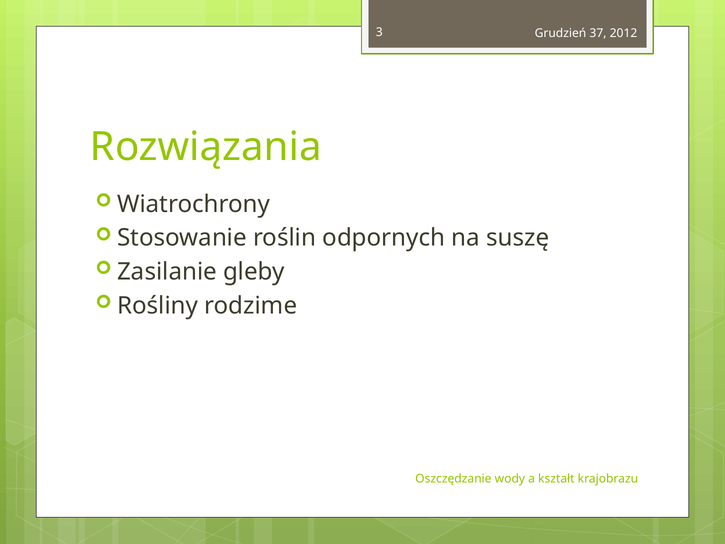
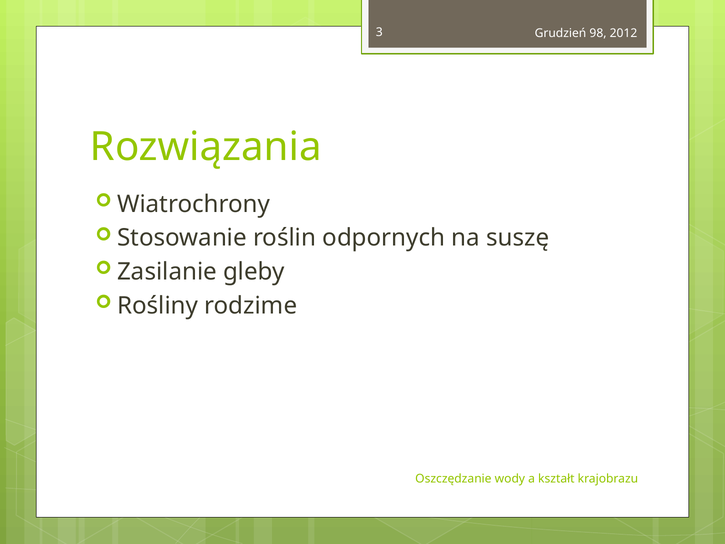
37: 37 -> 98
